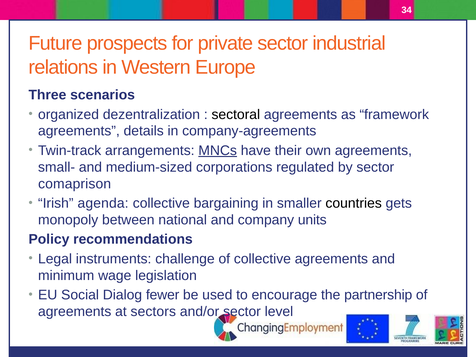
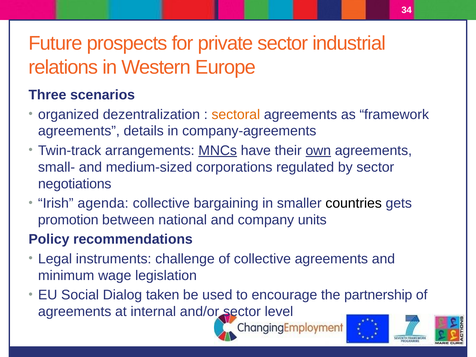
sectoral colour: black -> orange
own underline: none -> present
comaprison: comaprison -> negotiations
monopoly: monopoly -> promotion
fewer: fewer -> taken
sectors: sectors -> internal
